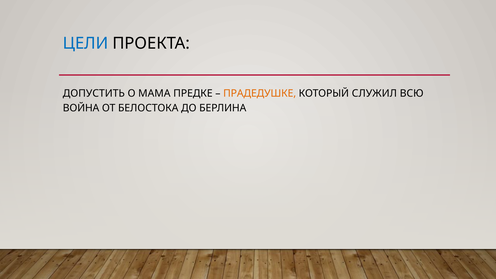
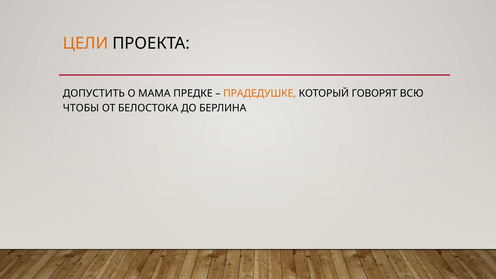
ЦЕЛИ colour: blue -> orange
СЛУЖИЛ: СЛУЖИЛ -> ГОВОРЯТ
ВОЙНА: ВОЙНА -> ЧТОБЫ
